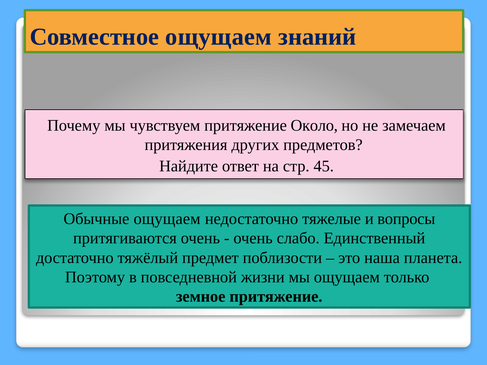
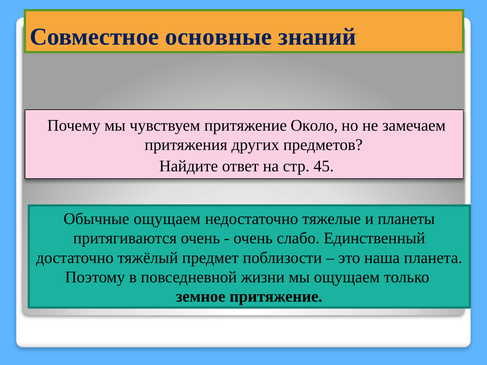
Совместное ощущаем: ощущаем -> основные
вопросы: вопросы -> планеты
